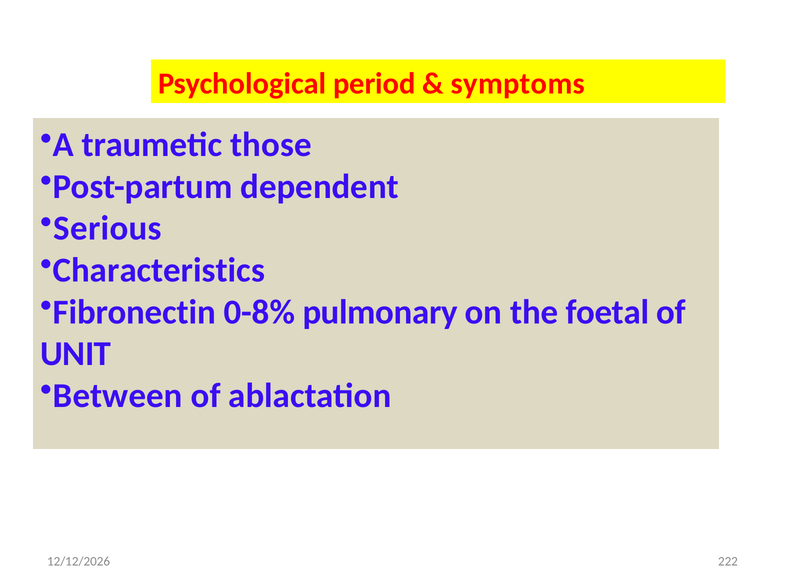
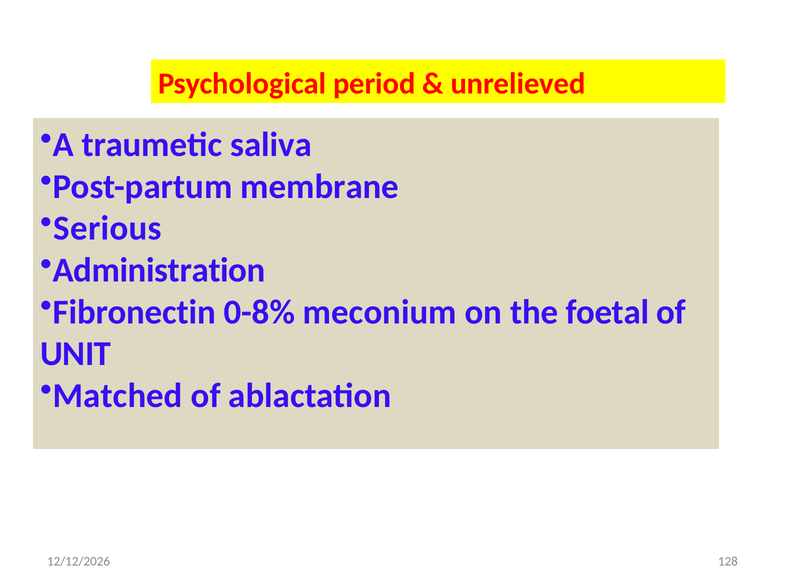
symptoms: symptoms -> unrelieved
those: those -> saliva
dependent: dependent -> membrane
Characteristics: Characteristics -> Administration
pulmonary: pulmonary -> meconium
Between: Between -> Matched
222: 222 -> 128
